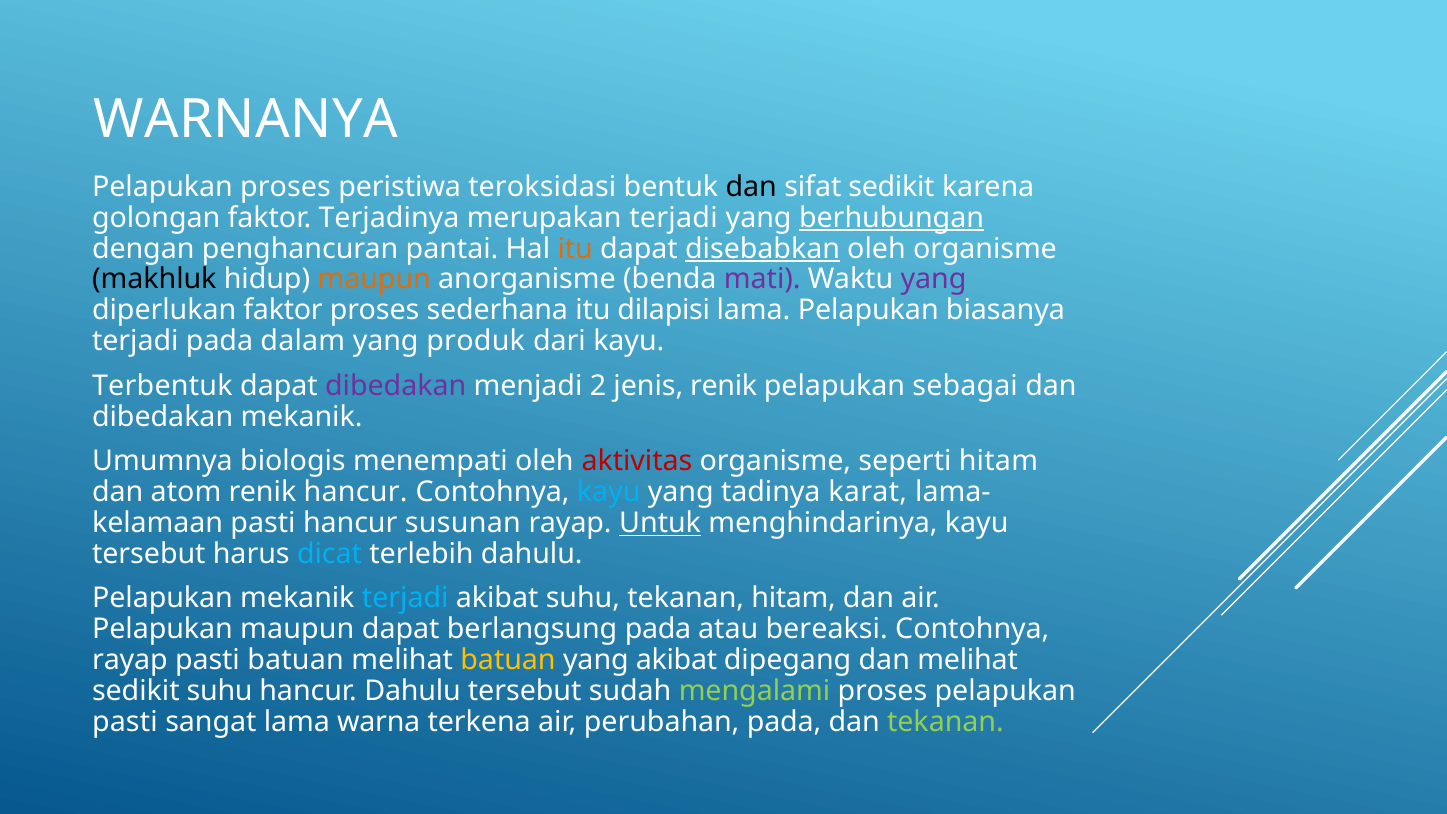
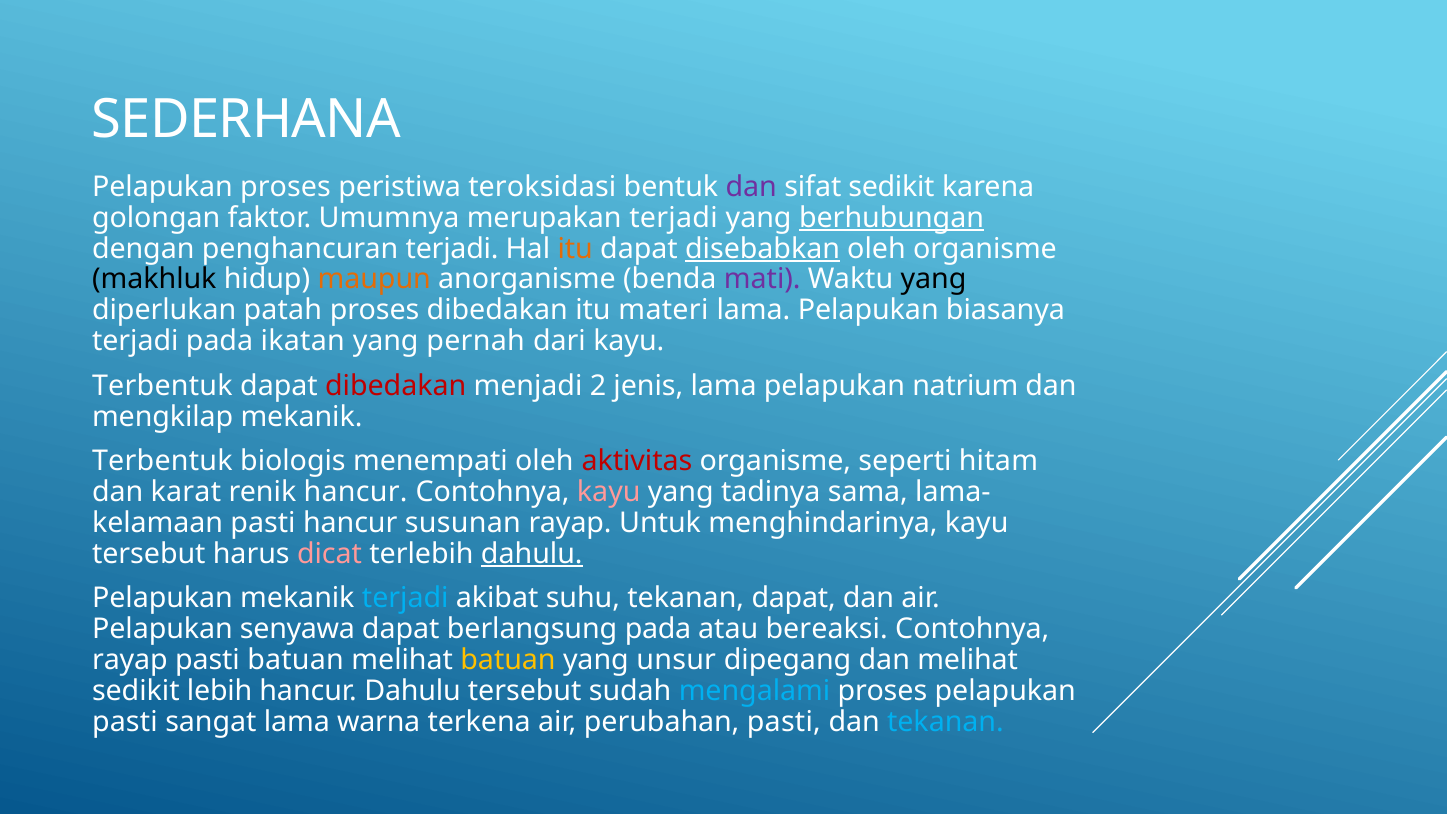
WARNANYA: WARNANYA -> SEDERHANA
dan at (751, 187) colour: black -> purple
Terjadinya: Terjadinya -> Umumnya
penghancuran pantai: pantai -> terjadi
yang at (934, 279) colour: purple -> black
diperlukan faktor: faktor -> patah
proses sederhana: sederhana -> dibedakan
dilapisi: dilapisi -> materi
dalam: dalam -> ikatan
produk: produk -> pernah
dibedakan at (396, 386) colour: purple -> red
jenis renik: renik -> lama
sebagai: sebagai -> natrium
dibedakan at (163, 417): dibedakan -> mengkilap
Umumnya at (162, 461): Umumnya -> Terbentuk
atom: atom -> karat
kayu at (609, 492) colour: light blue -> pink
karat: karat -> sama
Untuk underline: present -> none
dicat colour: light blue -> pink
dahulu at (532, 554) underline: none -> present
tekanan hitam: hitam -> dapat
Pelapukan maupun: maupun -> senyawa
yang akibat: akibat -> unsur
sedikit suhu: suhu -> lebih
mengalami colour: light green -> light blue
perubahan pada: pada -> pasti
tekanan at (945, 722) colour: light green -> light blue
